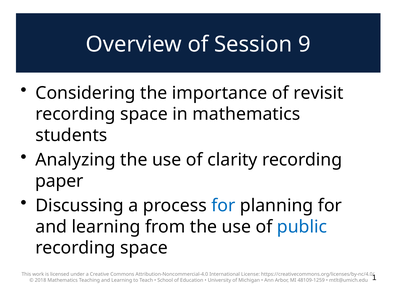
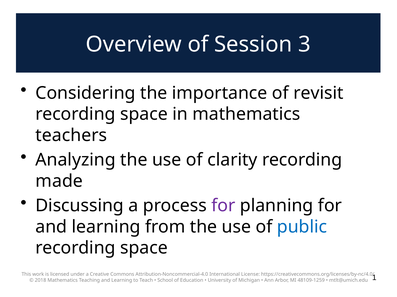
9: 9 -> 3
students: students -> teachers
paper: paper -> made
for at (223, 206) colour: blue -> purple
